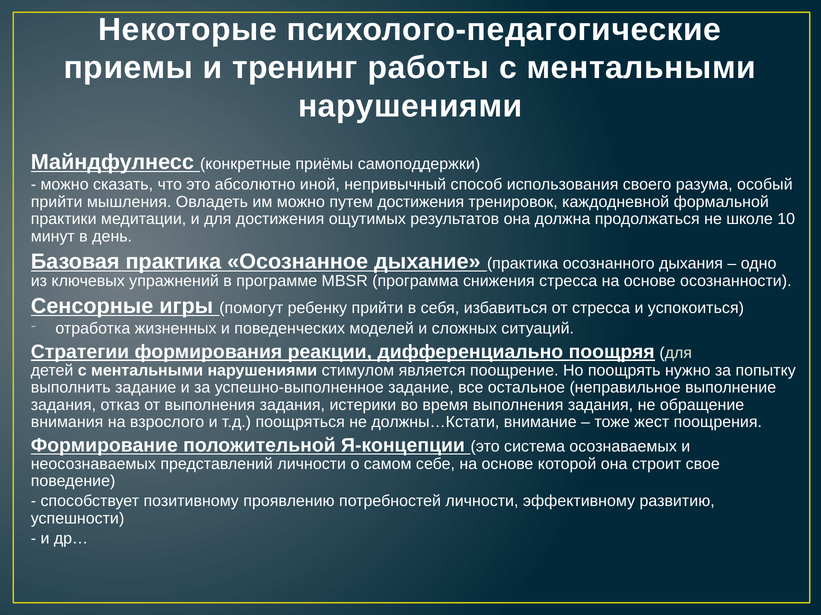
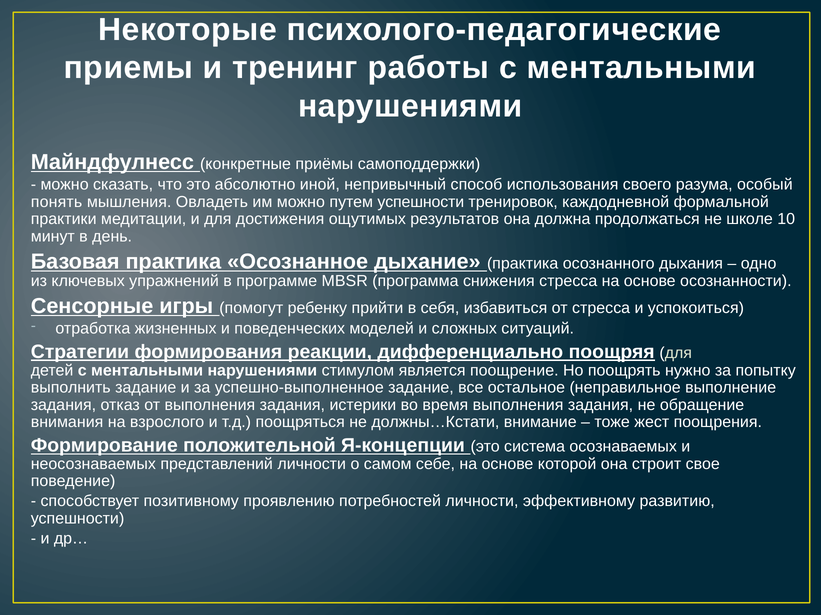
прийти at (57, 202): прийти -> понять
путем достижения: достижения -> успешности
